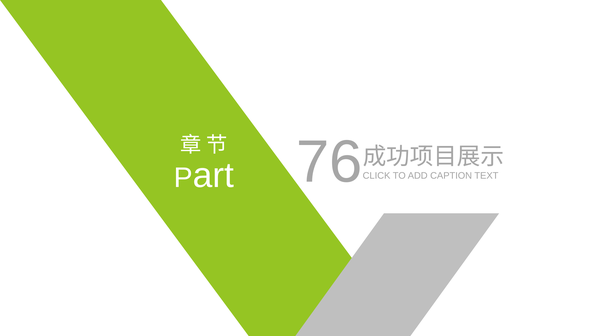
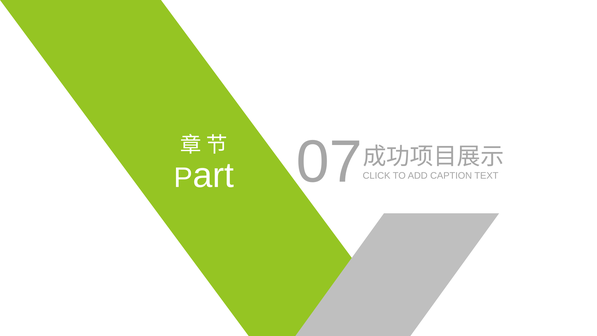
76: 76 -> 07
